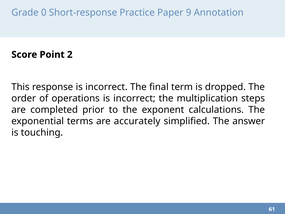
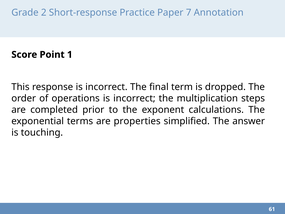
0: 0 -> 2
9: 9 -> 7
2: 2 -> 1
accurately: accurately -> properties
